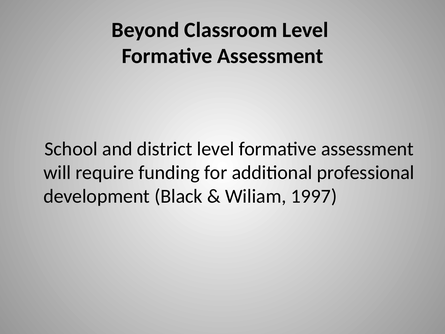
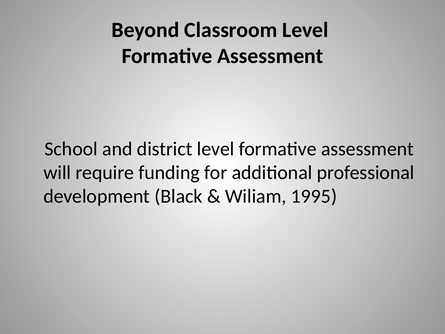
1997: 1997 -> 1995
